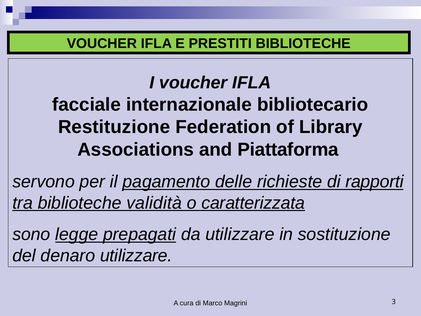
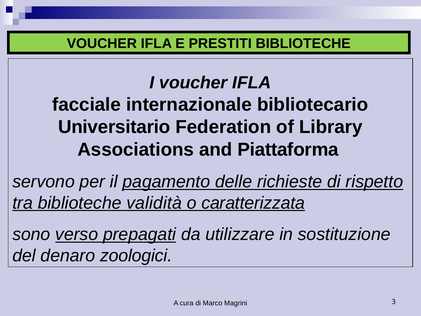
Restituzione: Restituzione -> Universitario
rapporti: rapporti -> rispetto
legge: legge -> verso
denaro utilizzare: utilizzare -> zoologici
